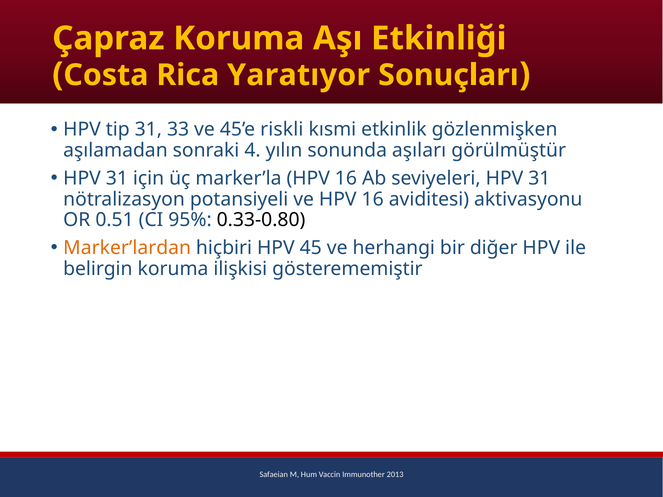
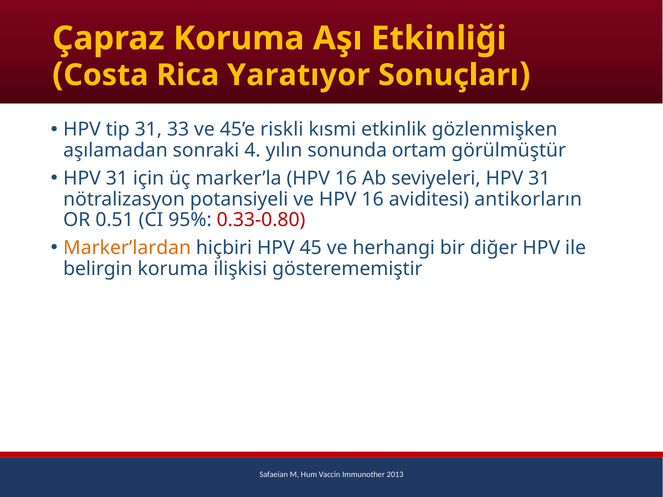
aşıları: aşıları -> ortam
aktivasyonu: aktivasyonu -> antikorların
0.33-0.80 colour: black -> red
